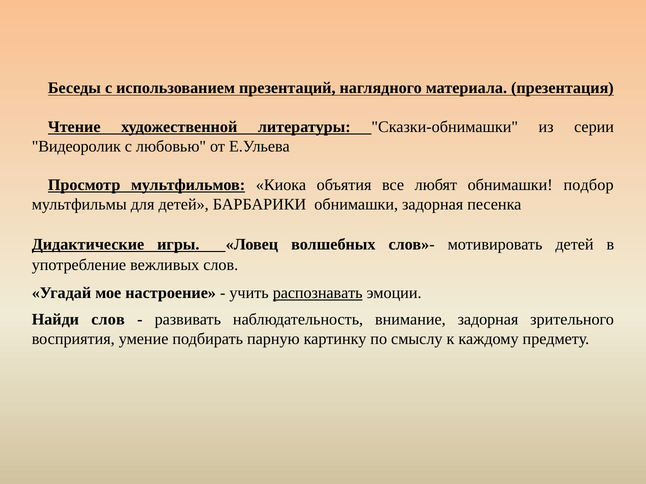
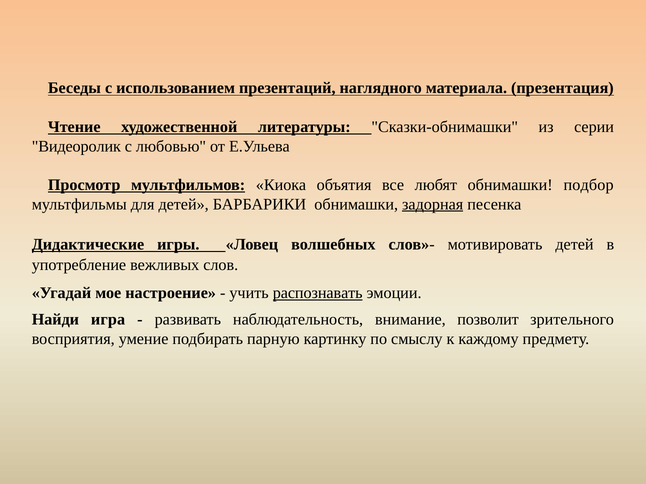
задорная at (433, 204) underline: none -> present
Найди слов: слов -> игра
внимание задорная: задорная -> позволит
